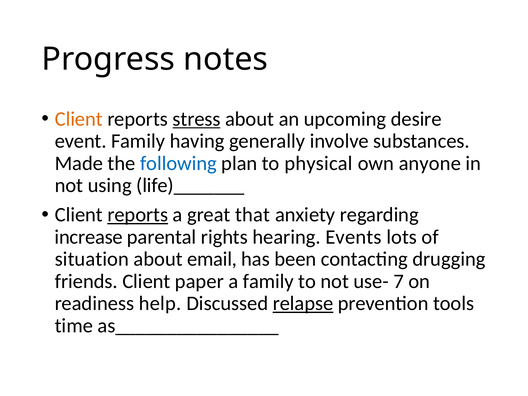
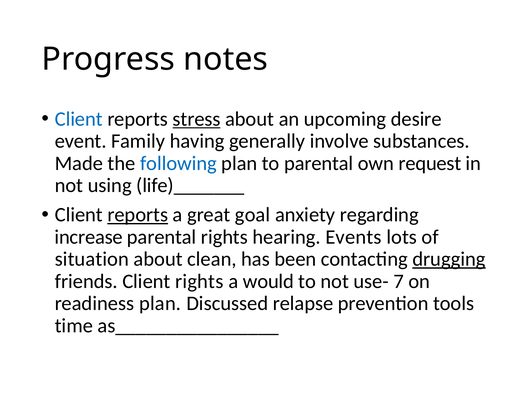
Client at (79, 119) colour: orange -> blue
to physical: physical -> parental
anyone: anyone -> request
that: that -> goal
email: email -> clean
drugging underline: none -> present
Client paper: paper -> rights
a family: family -> would
readiness help: help -> plan
relapse underline: present -> none
